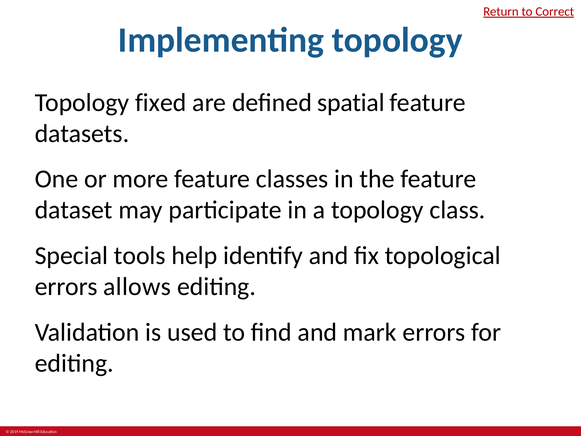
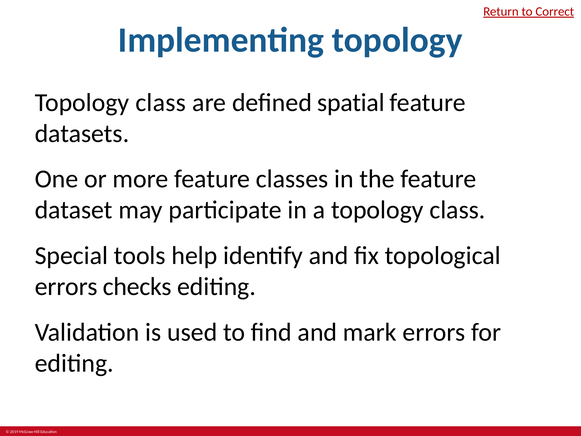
fixed at (161, 102): fixed -> class
allows: allows -> checks
